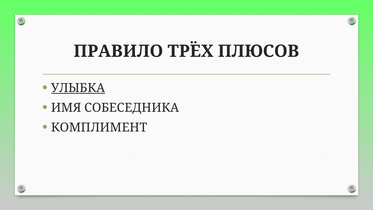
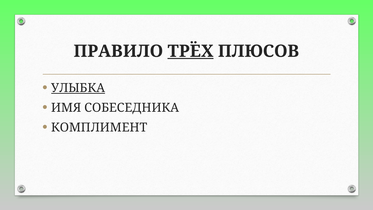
ТРЁХ underline: none -> present
